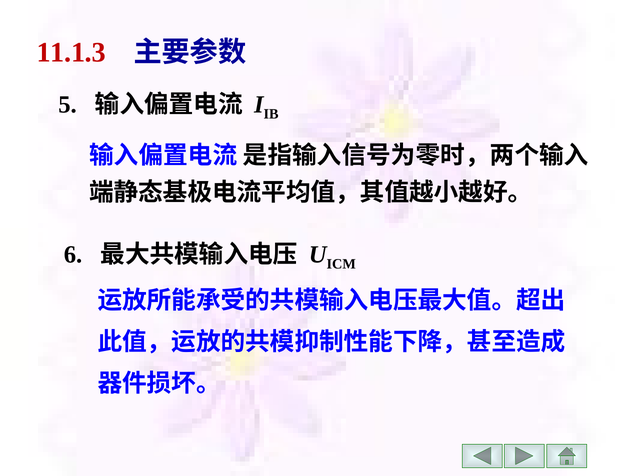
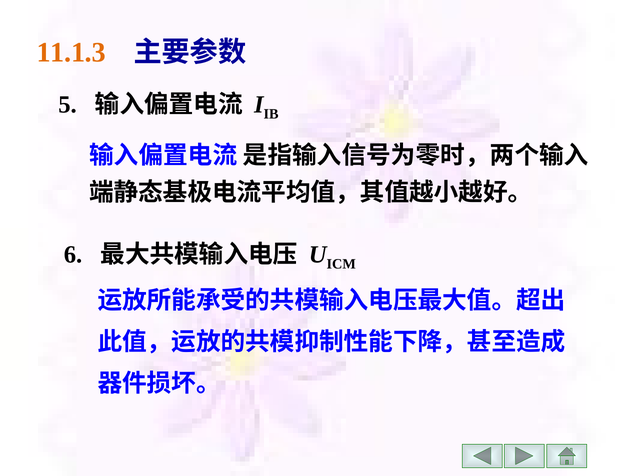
11.1.3 colour: red -> orange
